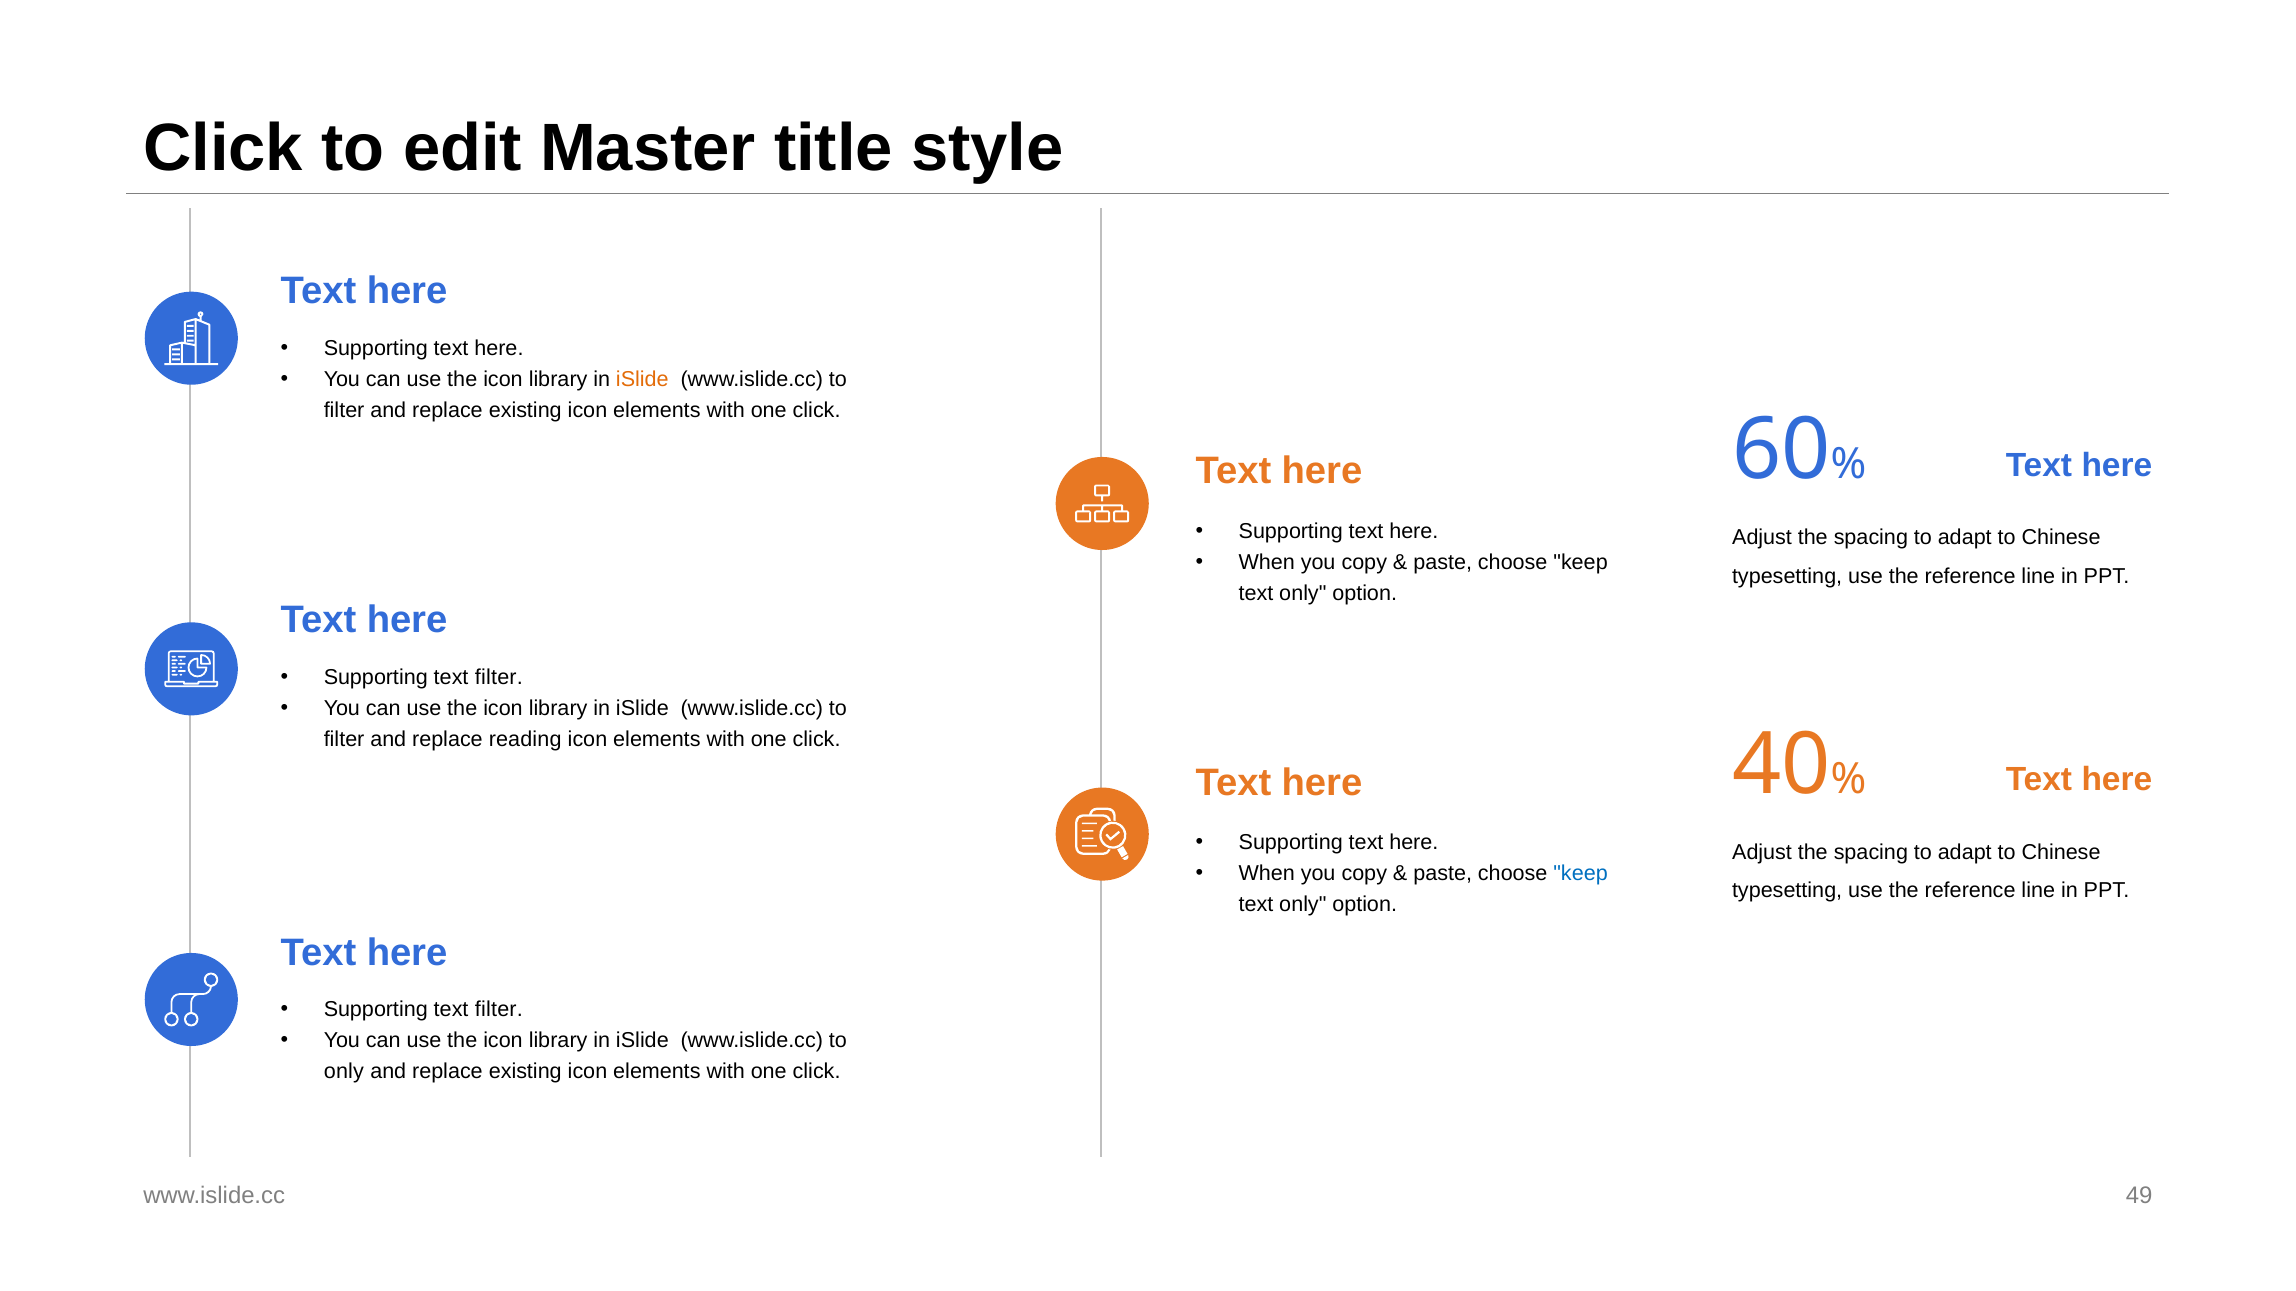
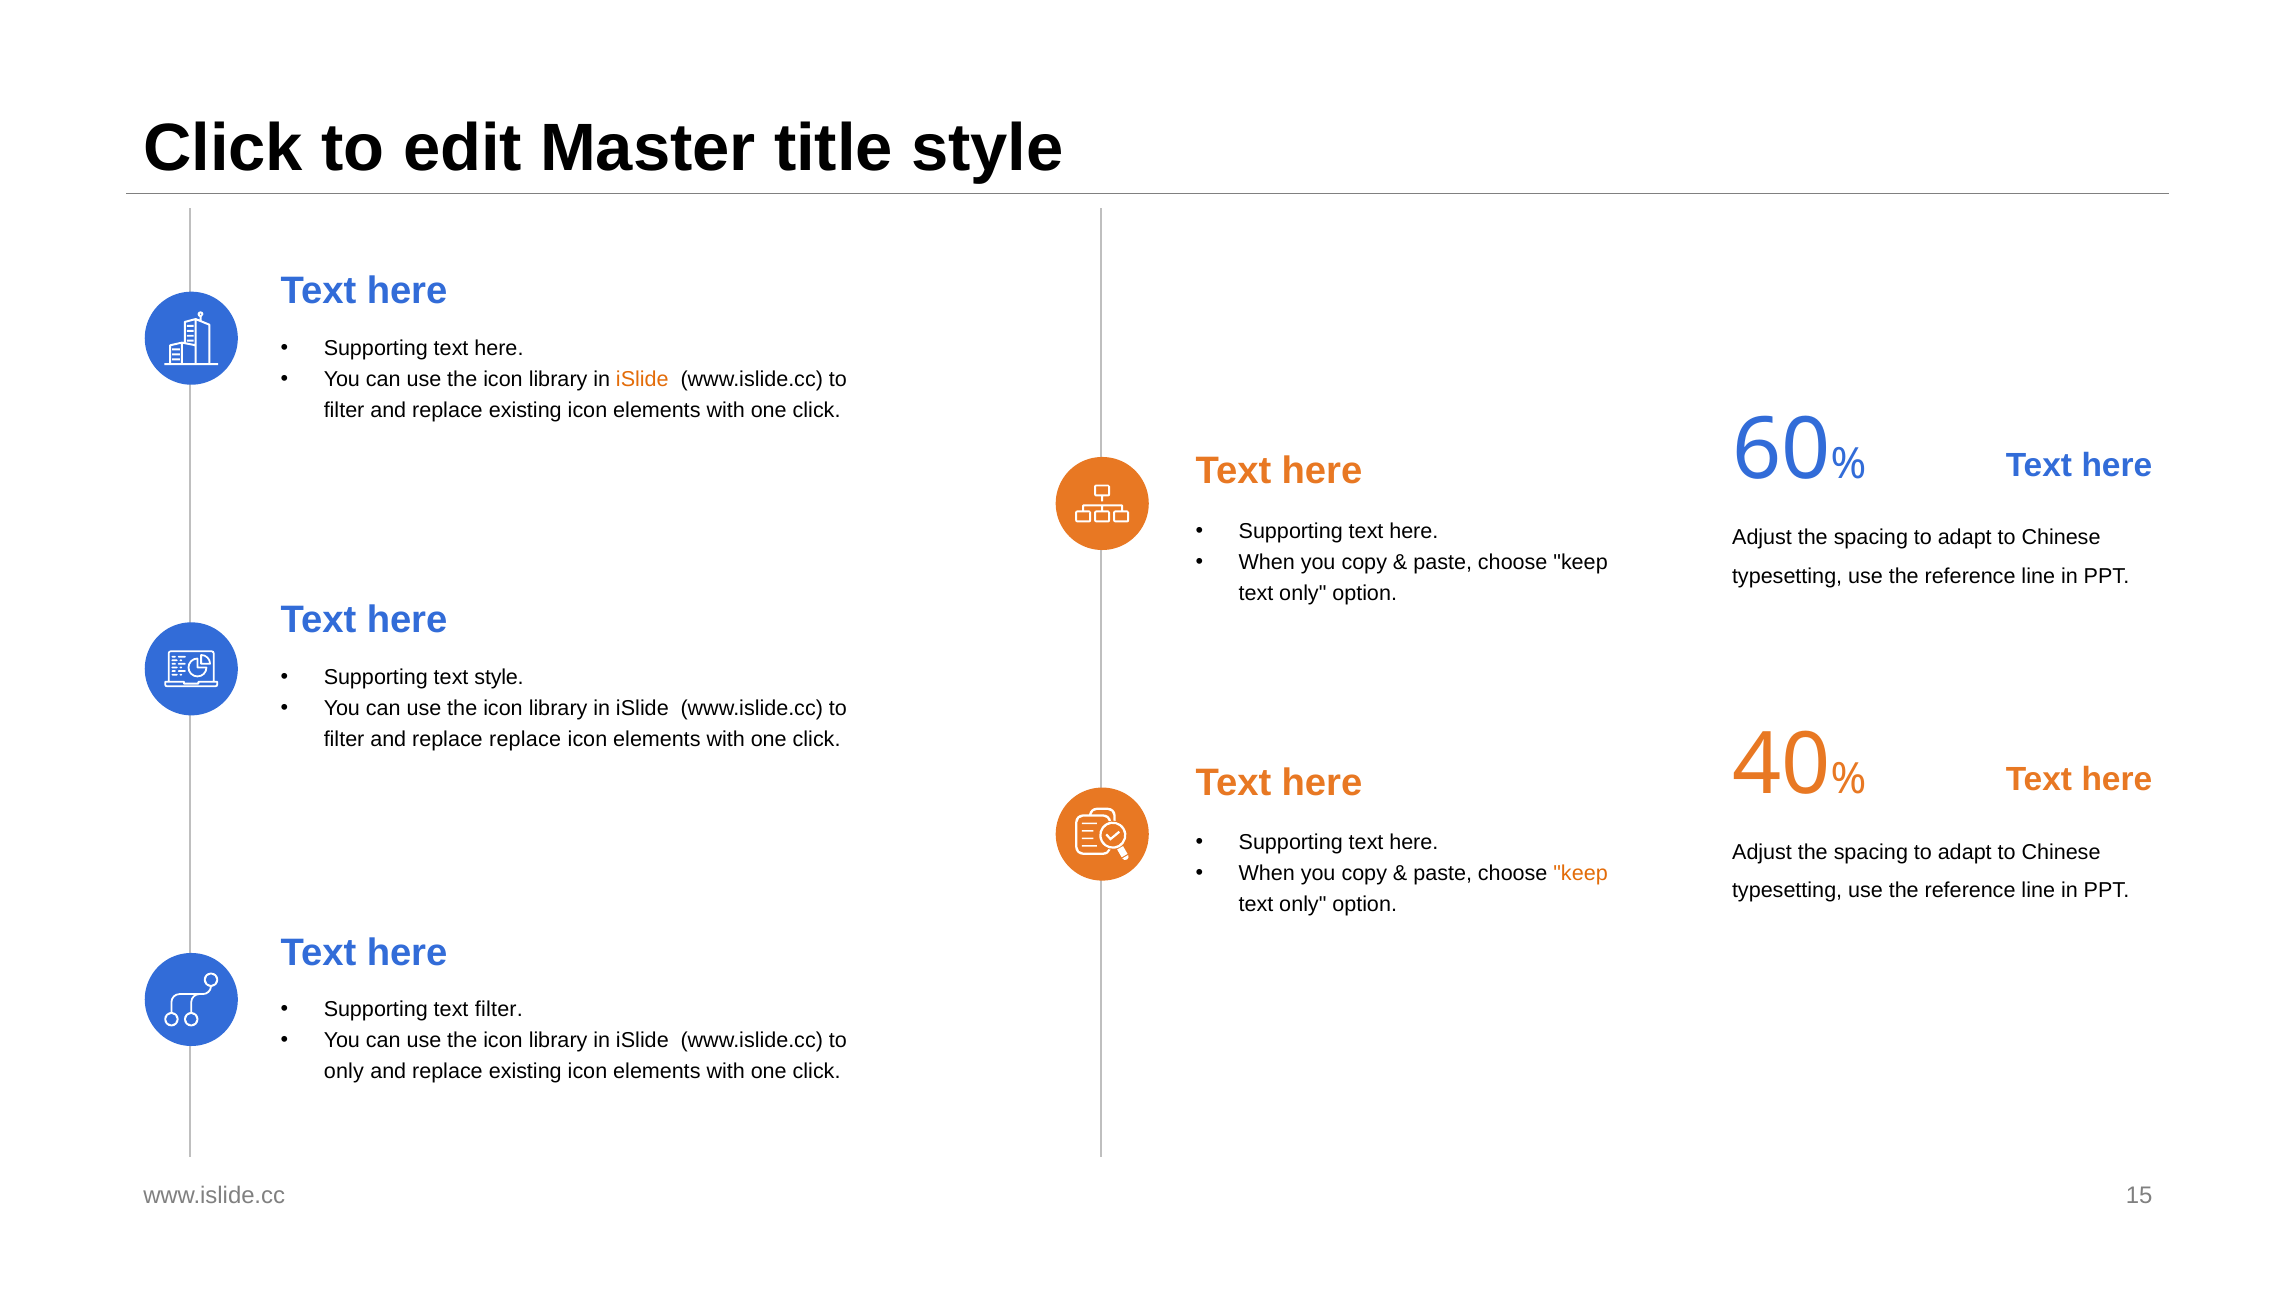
filter at (499, 677): filter -> style
replace reading: reading -> replace
keep at (1581, 874) colour: blue -> orange
49: 49 -> 15
